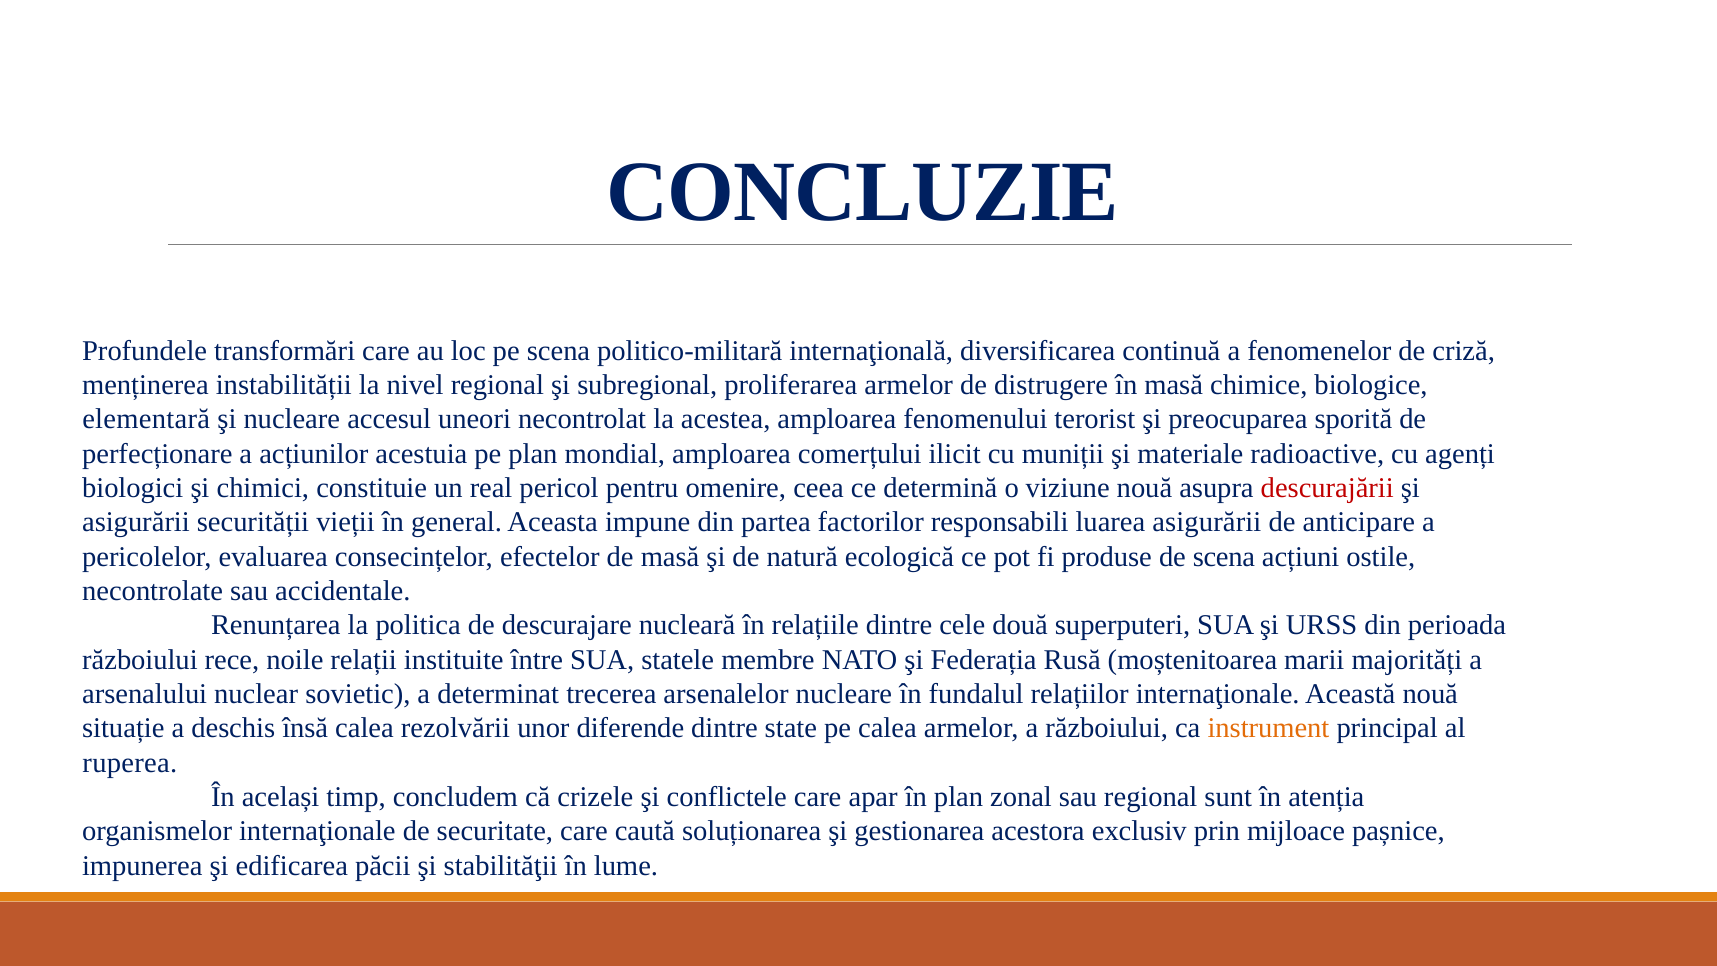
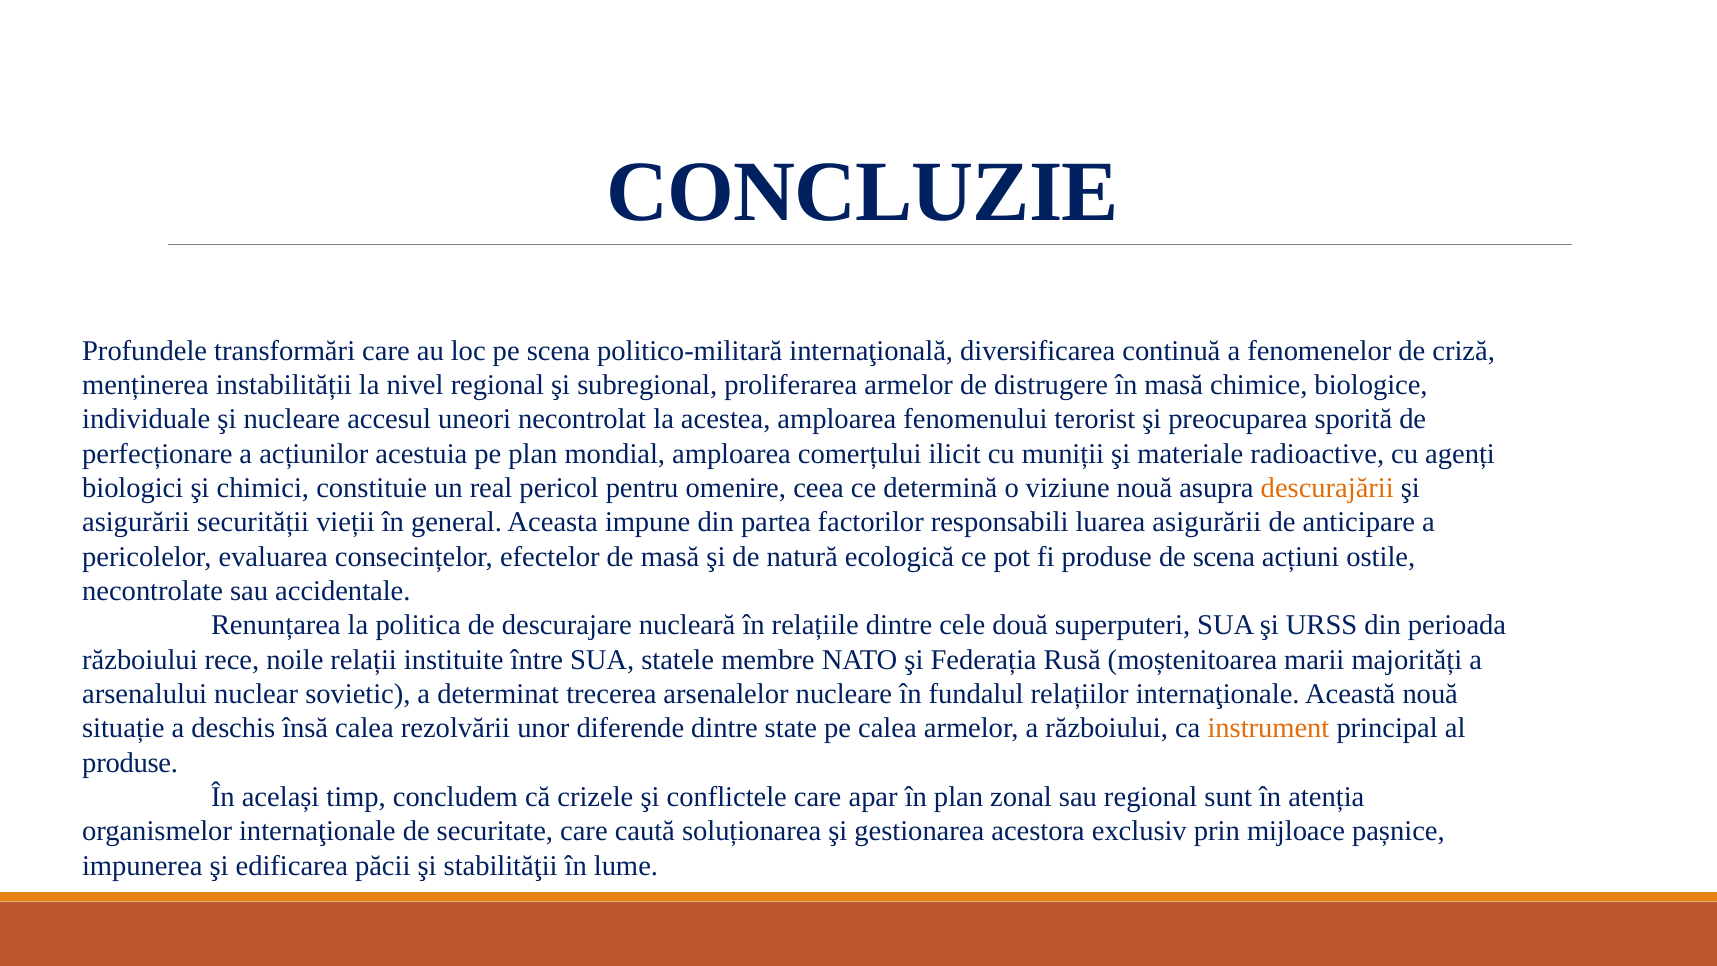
elementară: elementară -> individuale
descurajării colour: red -> orange
ruperea at (130, 763): ruperea -> produse
